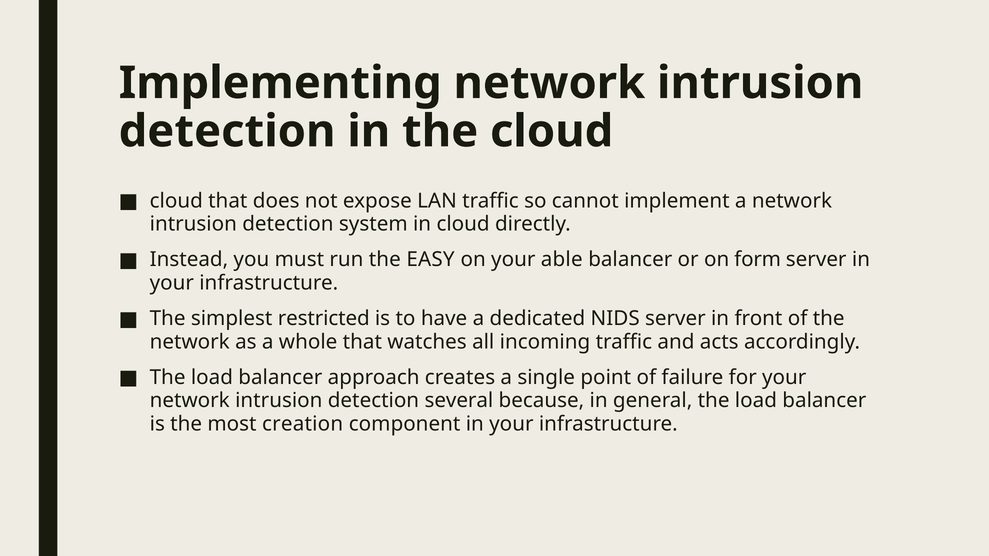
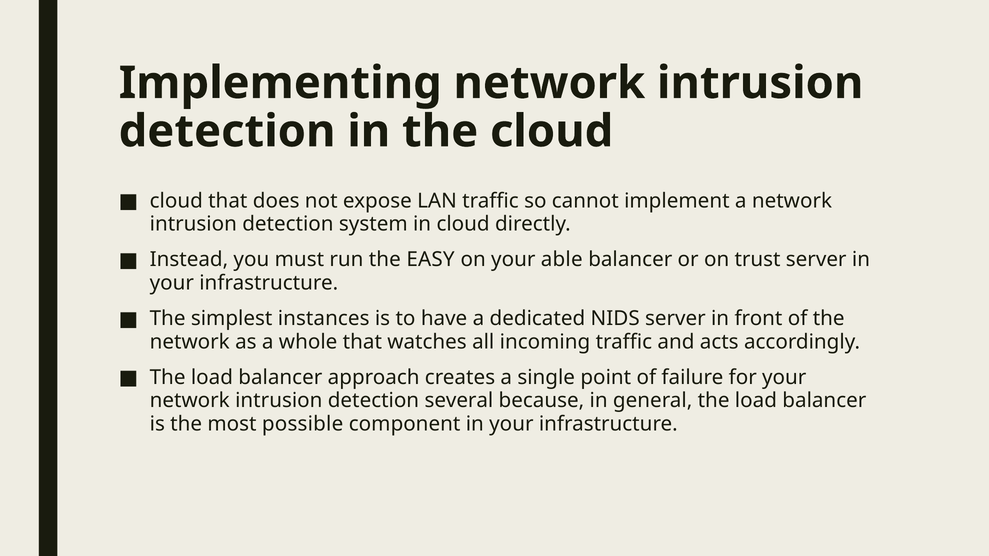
form: form -> trust
restricted: restricted -> instances
creation: creation -> possible
